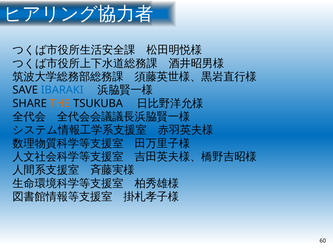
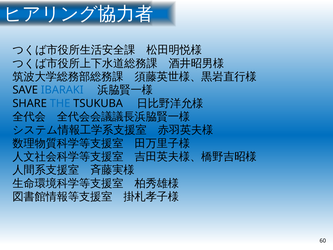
THE colour: orange -> blue
